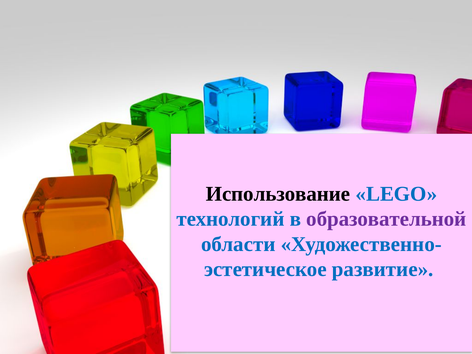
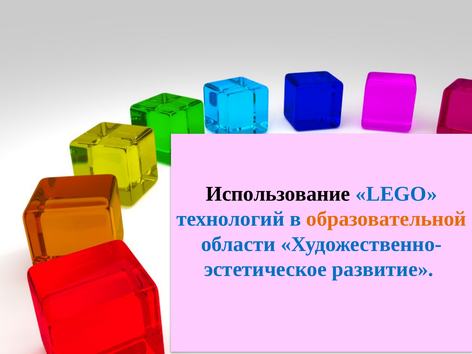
образовательной colour: purple -> orange
